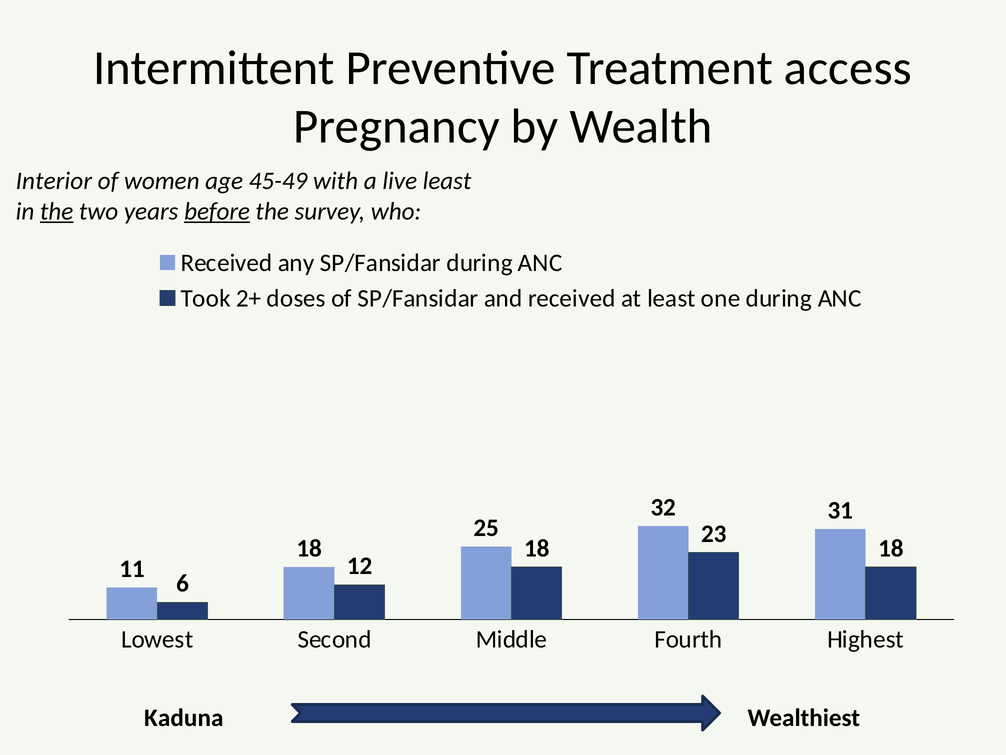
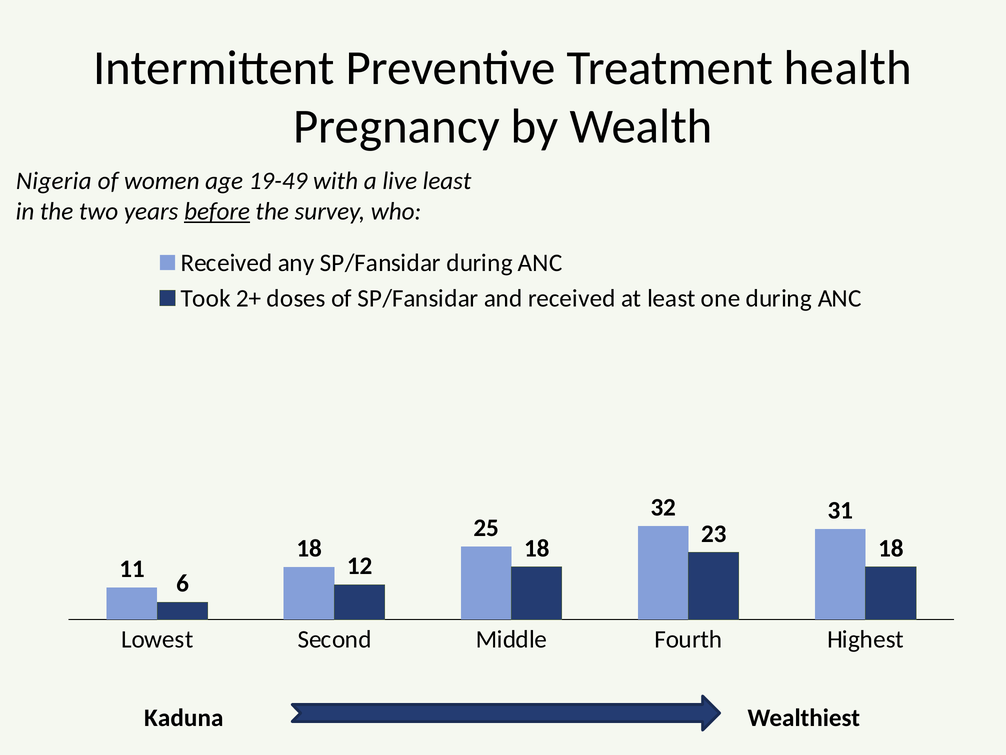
access: access -> health
Interior: Interior -> Nigeria
45-49: 45-49 -> 19-49
the at (57, 211) underline: present -> none
